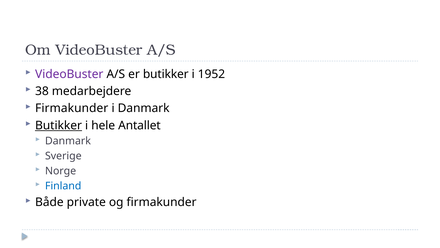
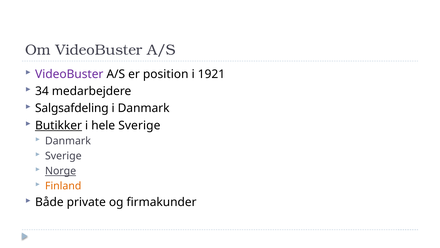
er butikker: butikker -> position
1952: 1952 -> 1921
38: 38 -> 34
Firmakunder at (72, 108): Firmakunder -> Salgsafdeling
hele Antallet: Antallet -> Sverige
Norge underline: none -> present
Finland colour: blue -> orange
